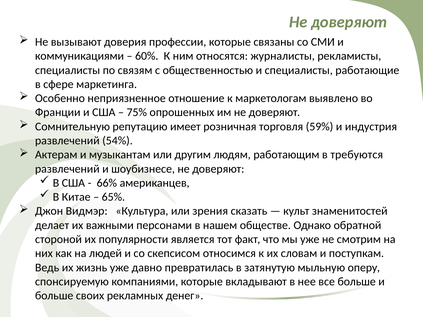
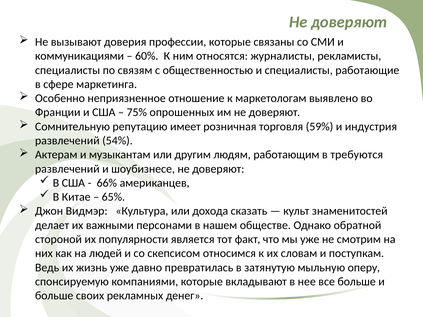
зрения: зрения -> дохода
